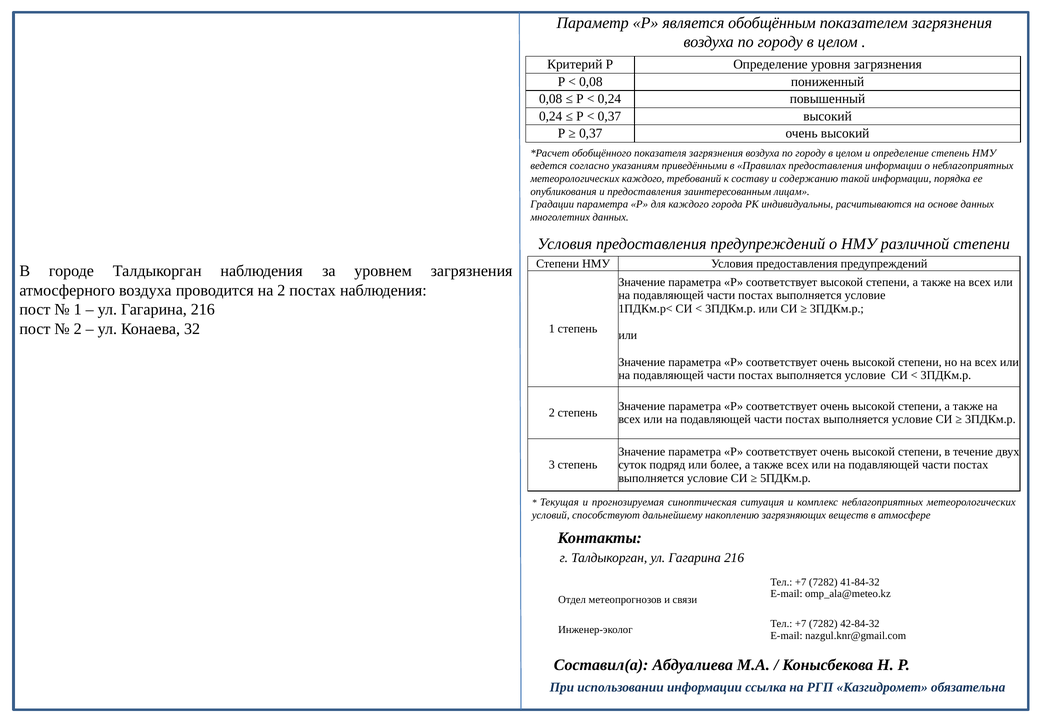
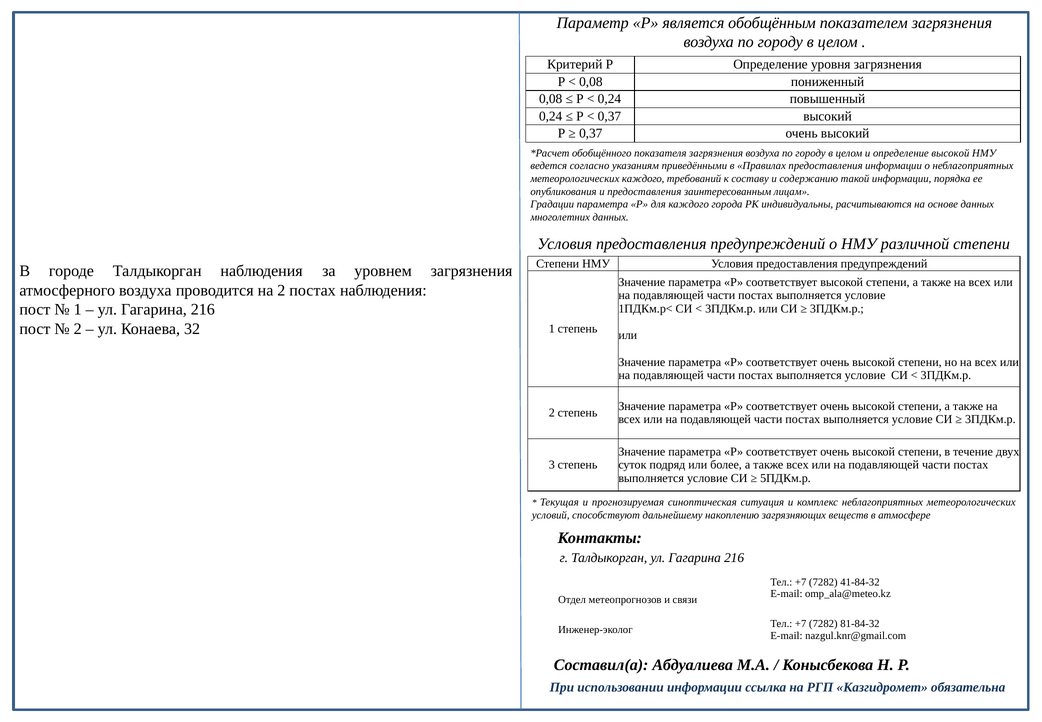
определение степень: степень -> высокой
42-84-32: 42-84-32 -> 81-84-32
